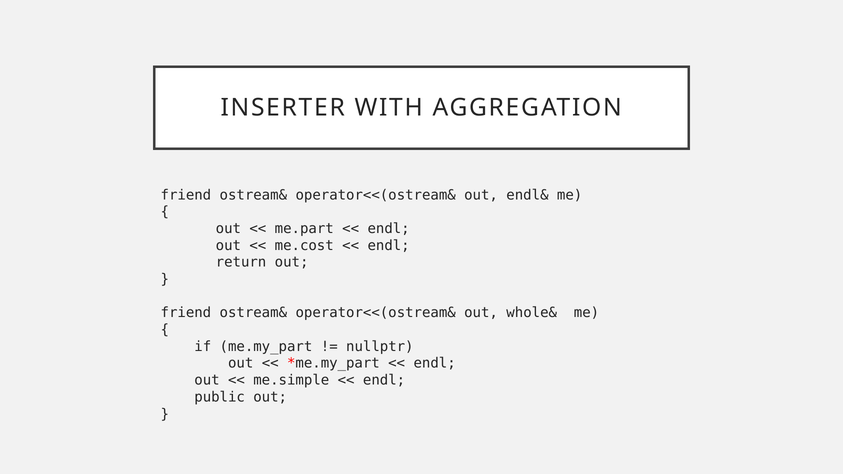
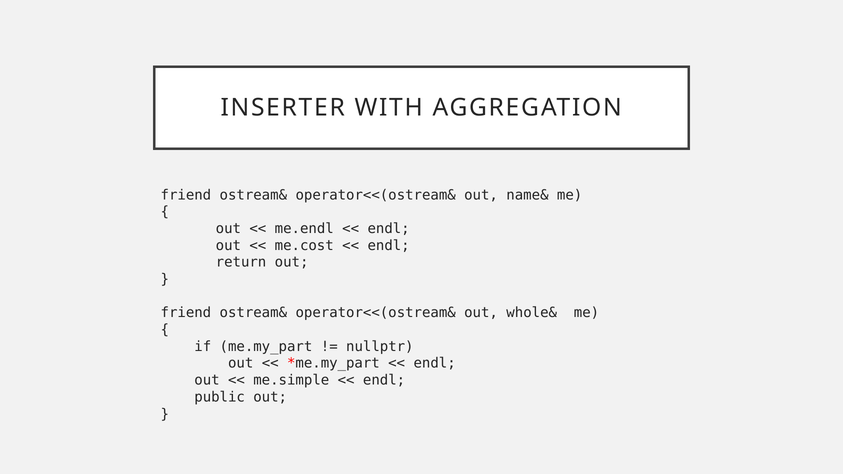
endl&: endl& -> name&
me.part: me.part -> me.endl
